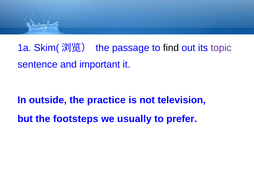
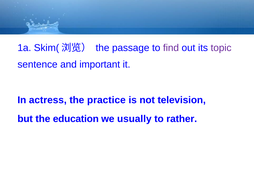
find colour: black -> purple
outside: outside -> actress
footsteps: footsteps -> education
prefer: prefer -> rather
